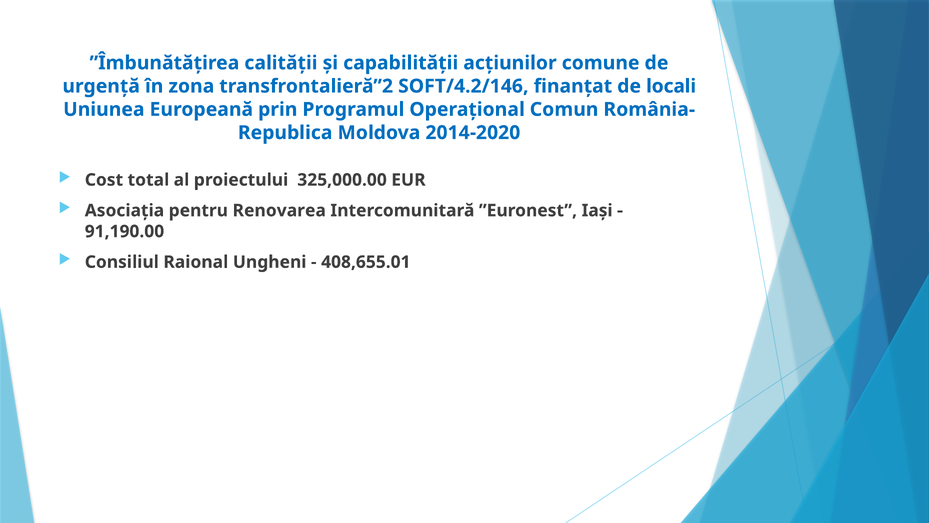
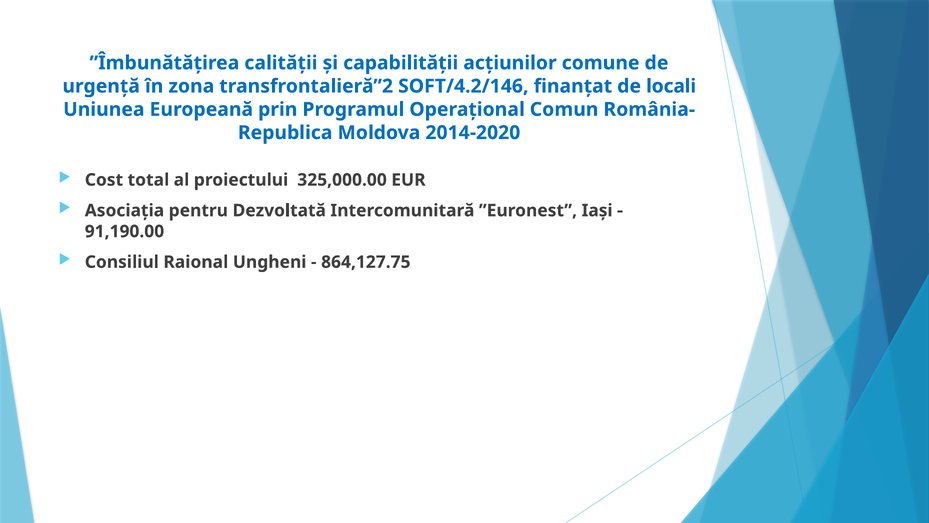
Renovarea: Renovarea -> Dezvoltată
408,655.01: 408,655.01 -> 864,127.75
